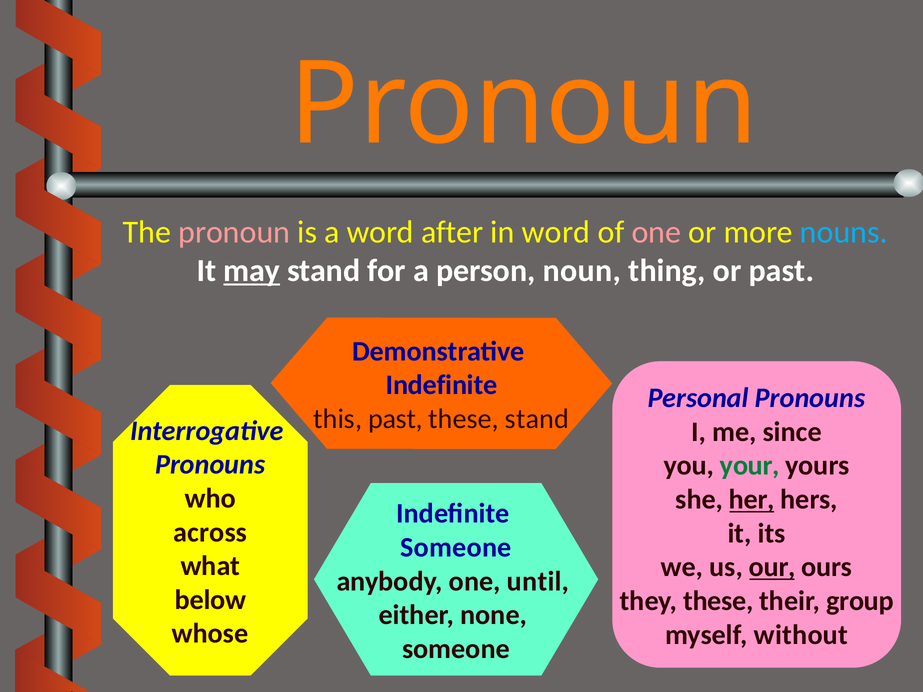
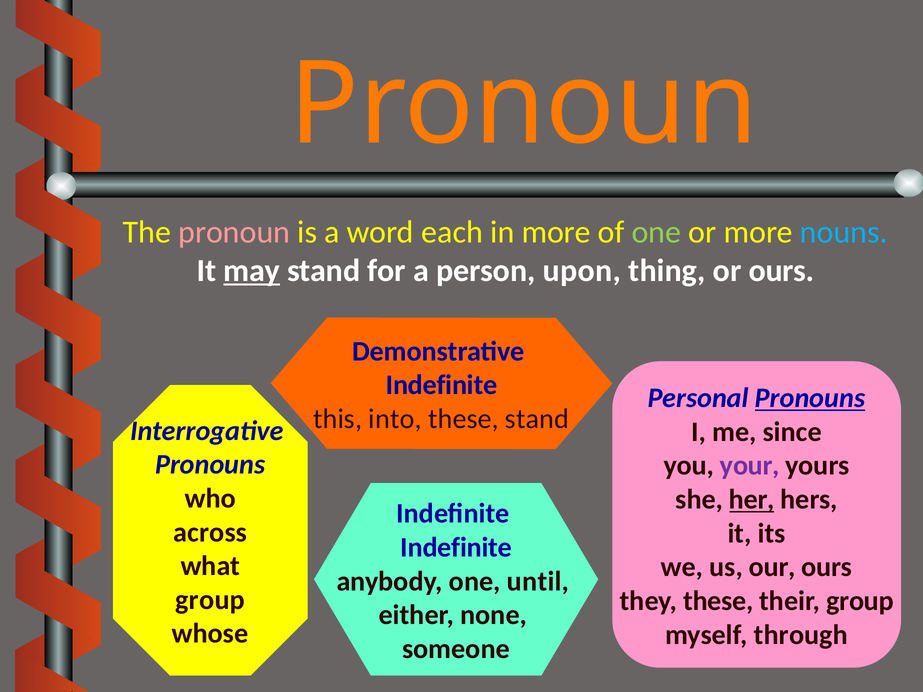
after: after -> each
in word: word -> more
one at (656, 232) colour: pink -> light green
noun: noun -> upon
or past: past -> ours
Pronouns at (810, 398) underline: none -> present
this past: past -> into
your colour: green -> purple
Someone at (456, 548): Someone -> Indefinite
our underline: present -> none
below at (210, 600): below -> group
without: without -> through
